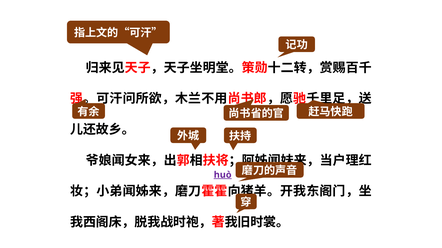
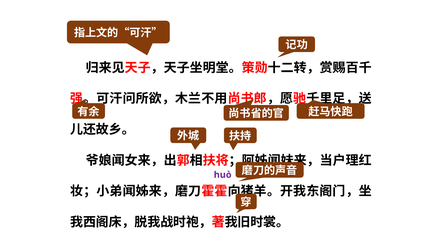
huò underline: present -> none
